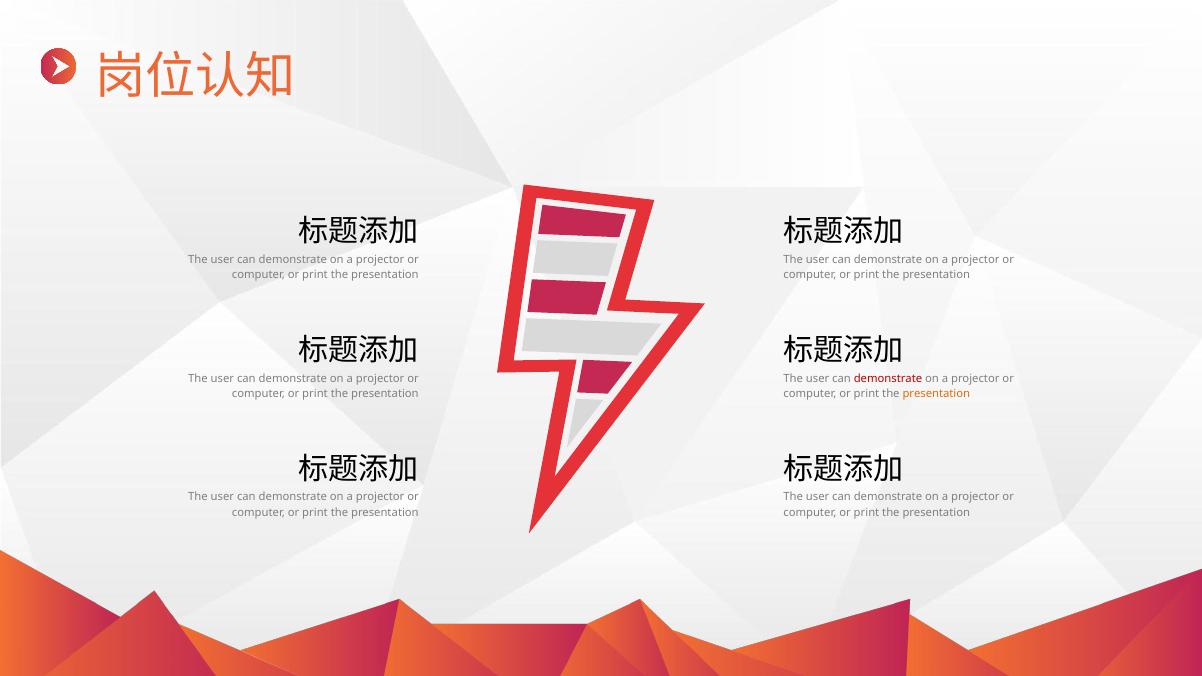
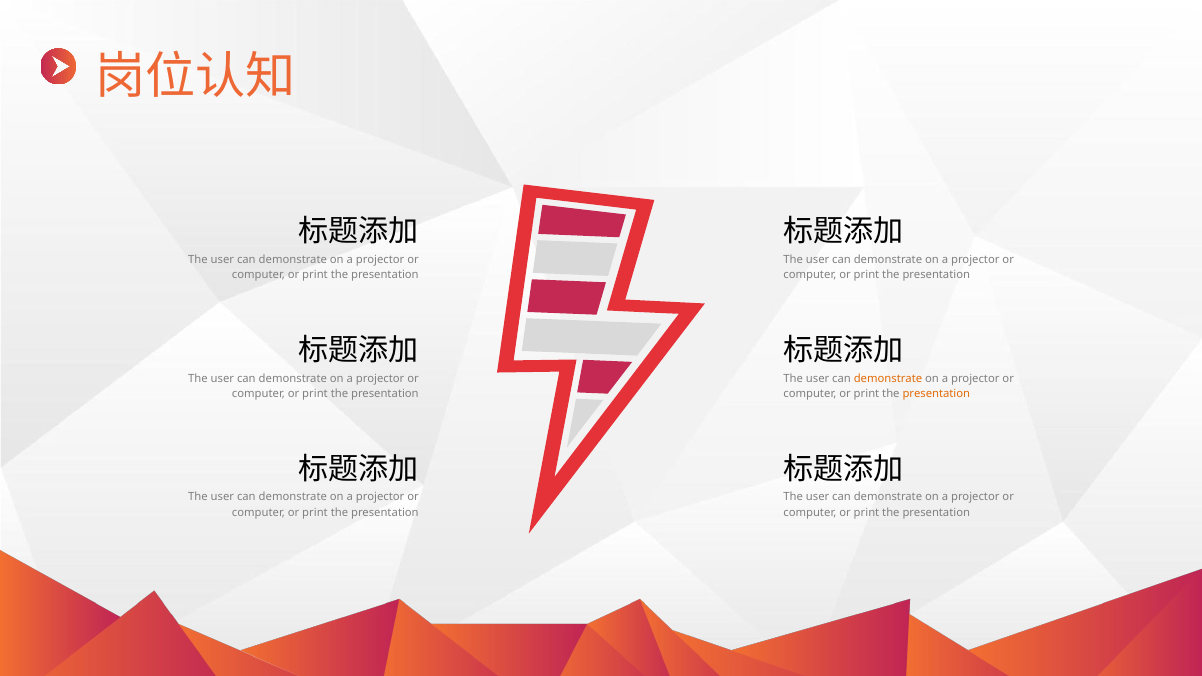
demonstrate at (888, 378) colour: red -> orange
